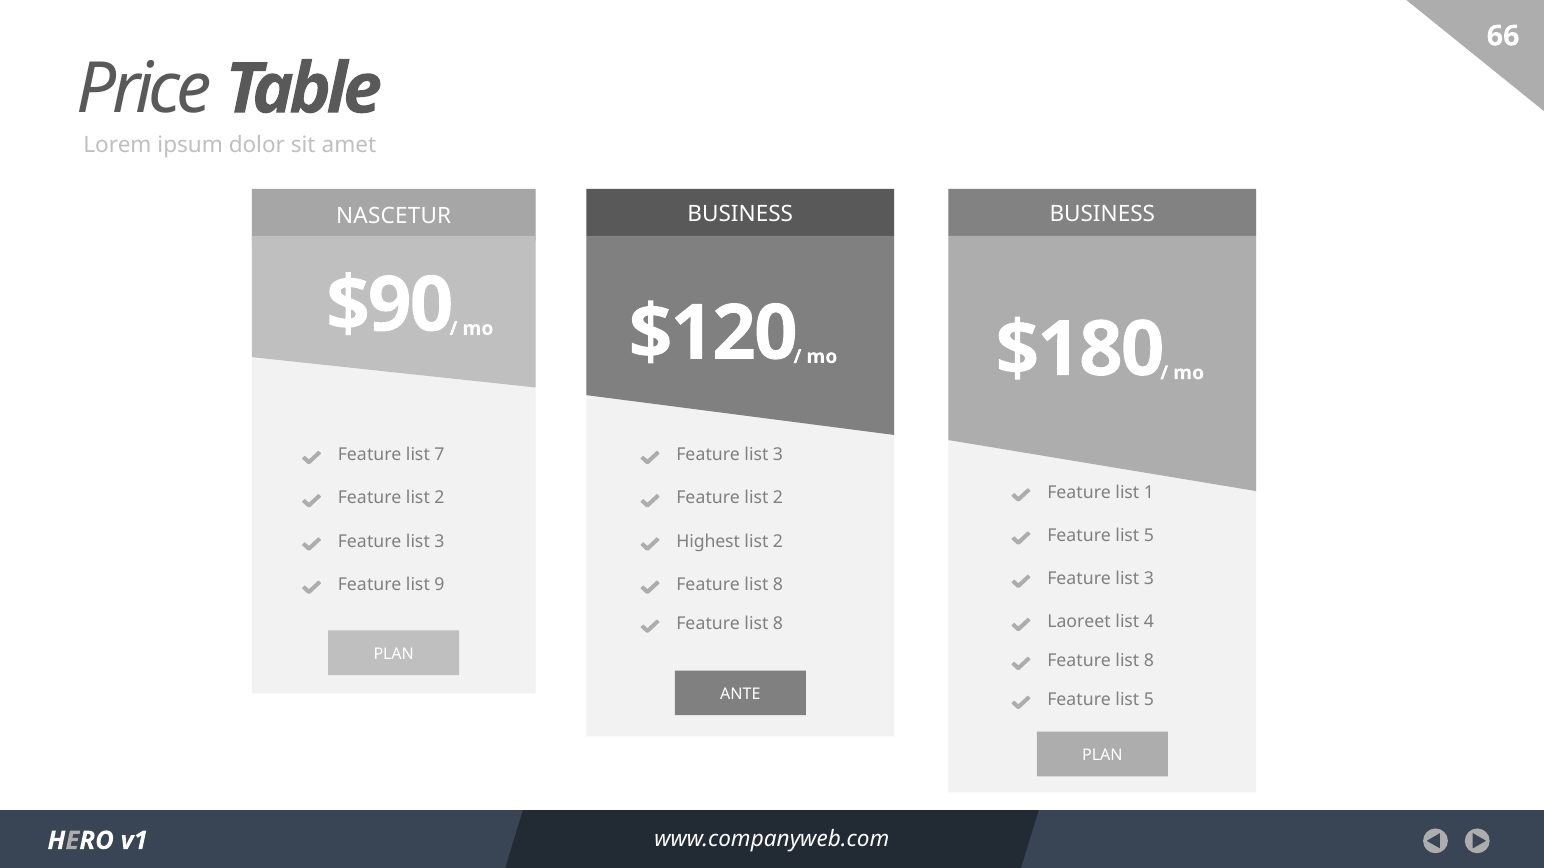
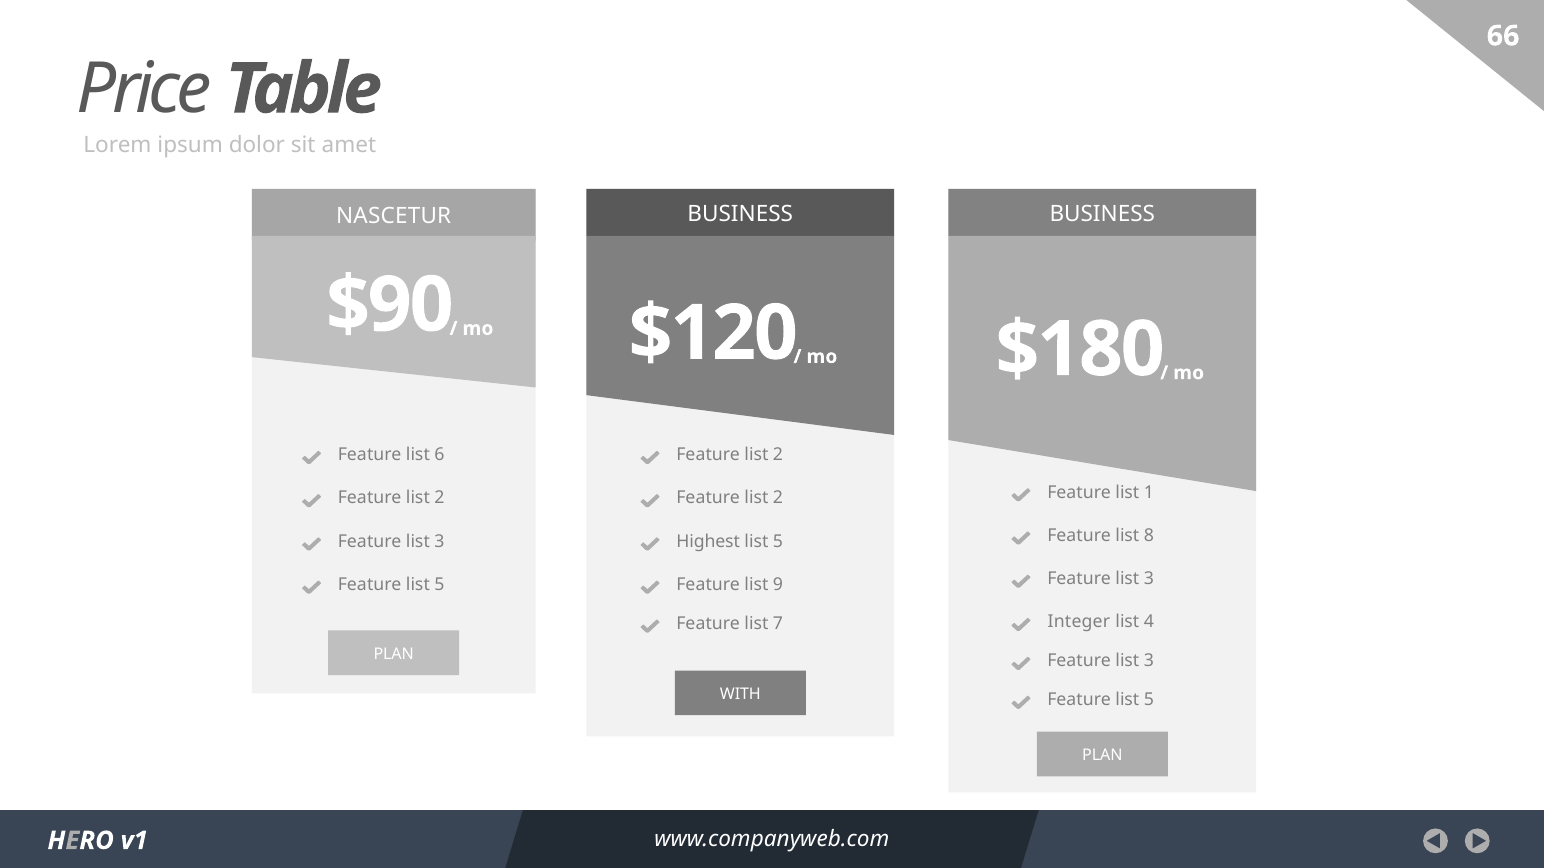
7: 7 -> 6
3 at (778, 455): 3 -> 2
5 at (1149, 536): 5 -> 8
2 at (778, 542): 2 -> 5
9 at (440, 585): 9 -> 5
8 at (778, 585): 8 -> 9
Laoreet: Laoreet -> Integer
8 at (778, 624): 8 -> 7
8 at (1149, 661): 8 -> 3
ANTE: ANTE -> WITH
